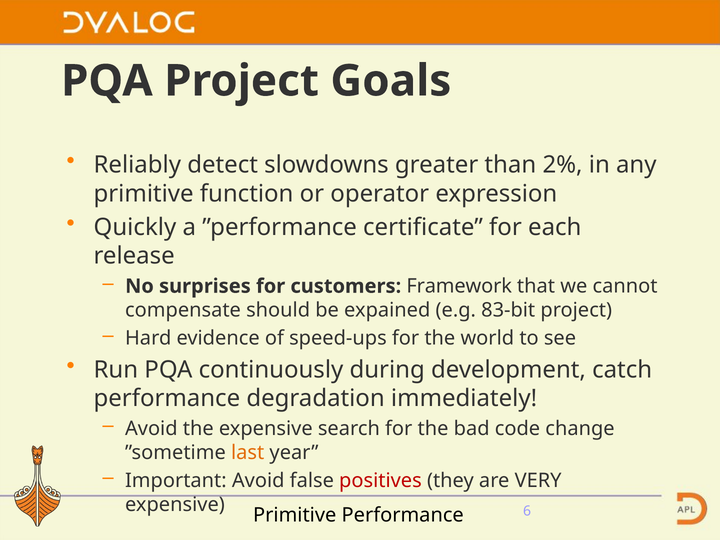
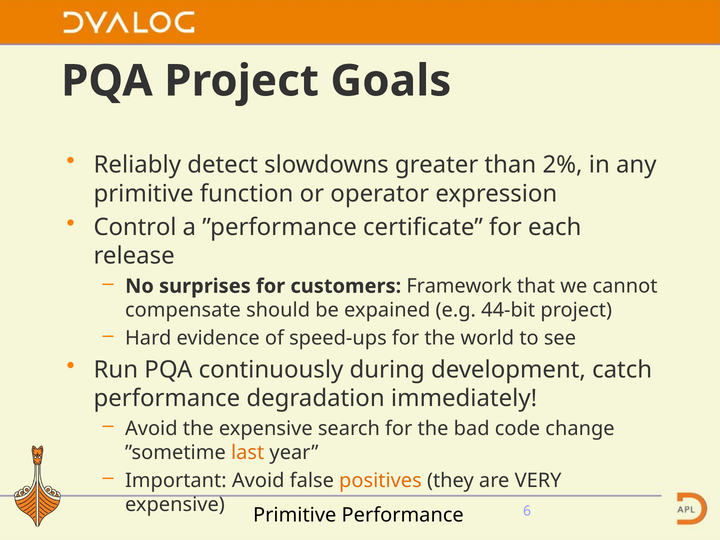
Quickly: Quickly -> Control
83-bit: 83-bit -> 44-bit
positives colour: red -> orange
